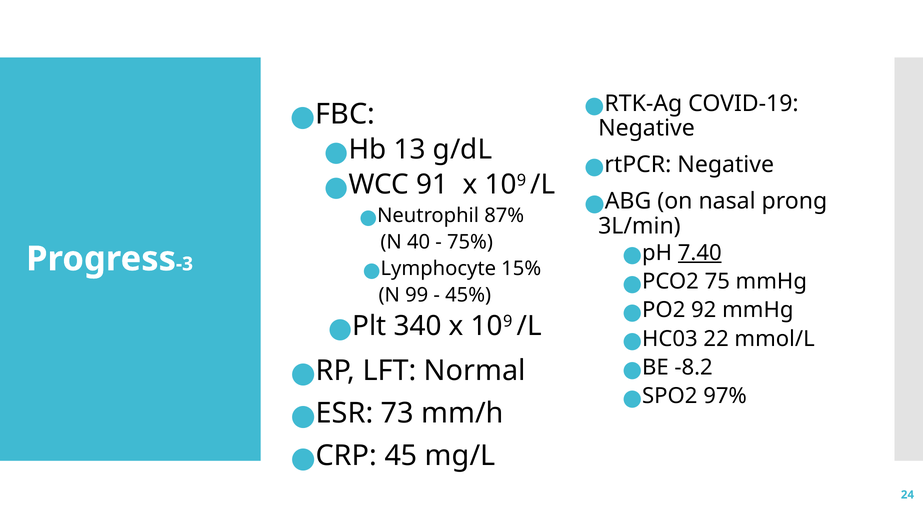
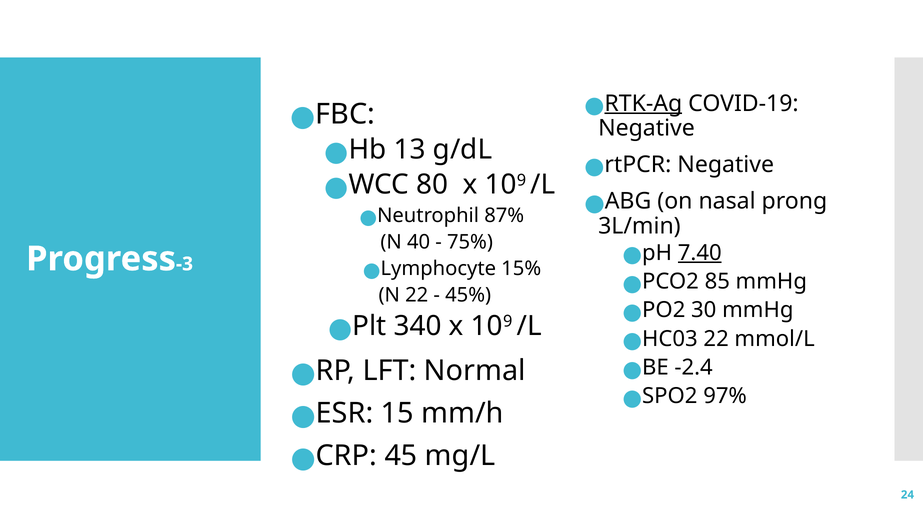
RTK-Ag underline: none -> present
91: 91 -> 80
75: 75 -> 85
N 99: 99 -> 22
92: 92 -> 30
-8.2: -8.2 -> -2.4
73: 73 -> 15
